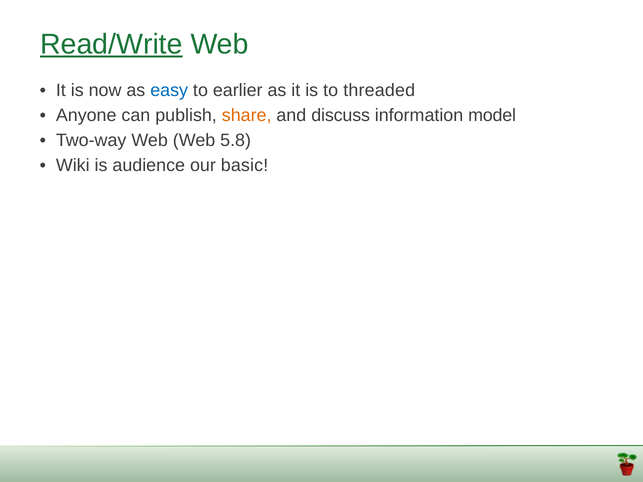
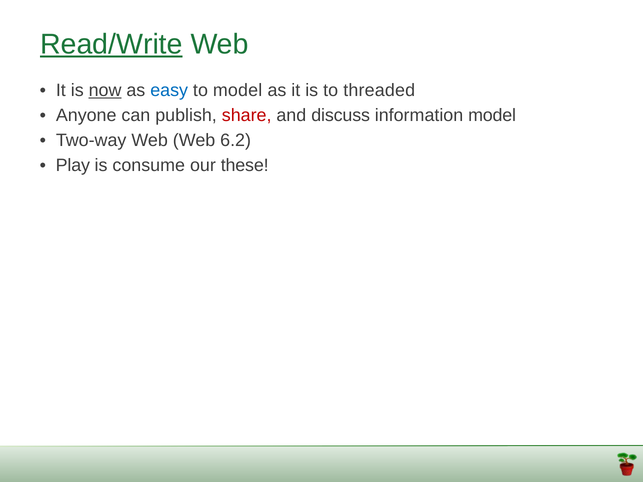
now underline: none -> present
to earlier: earlier -> model
share colour: orange -> red
5.8: 5.8 -> 6.2
Wiki: Wiki -> Play
audience: audience -> consume
basic: basic -> these
